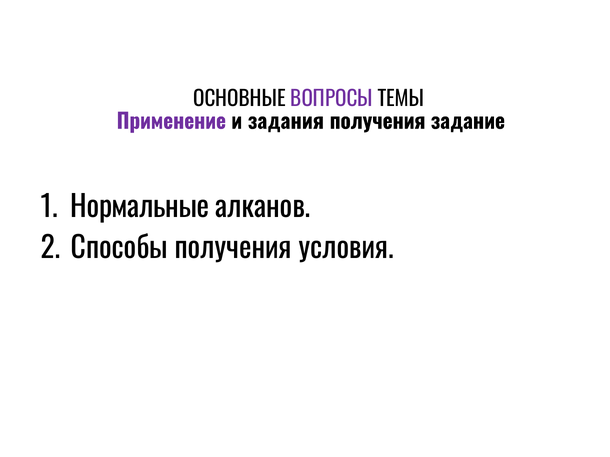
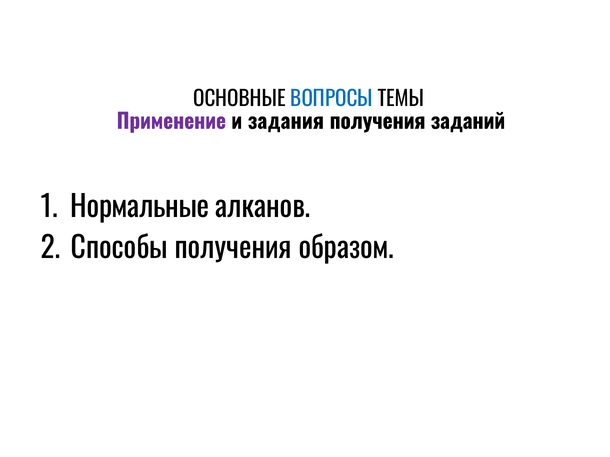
ВОПРОСЫ colour: purple -> blue
задание: задание -> заданий
условия: условия -> образом
